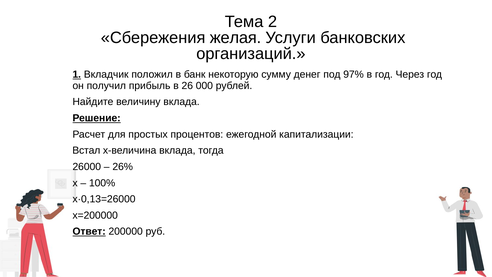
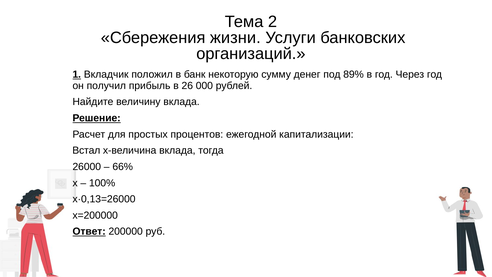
желая: желая -> жизни
97%: 97% -> 89%
26%: 26% -> 66%
